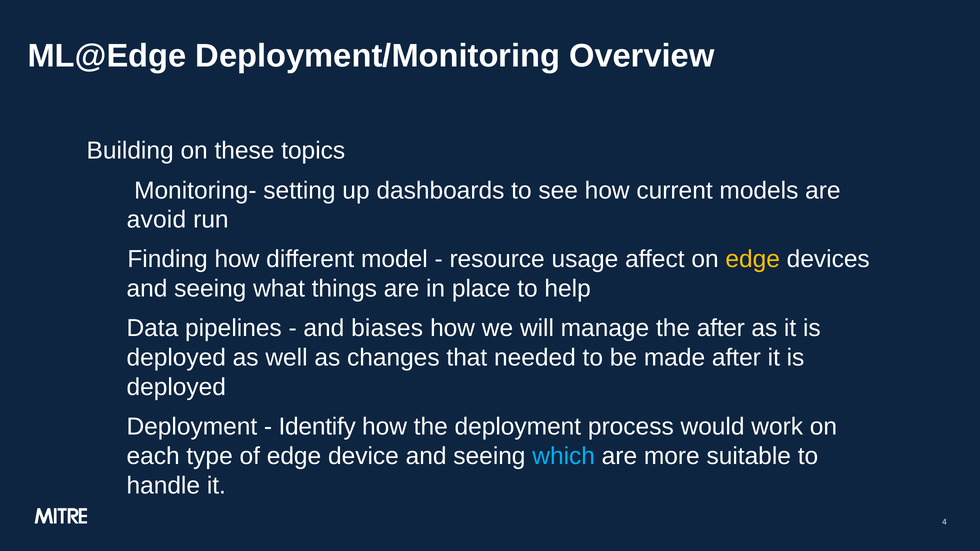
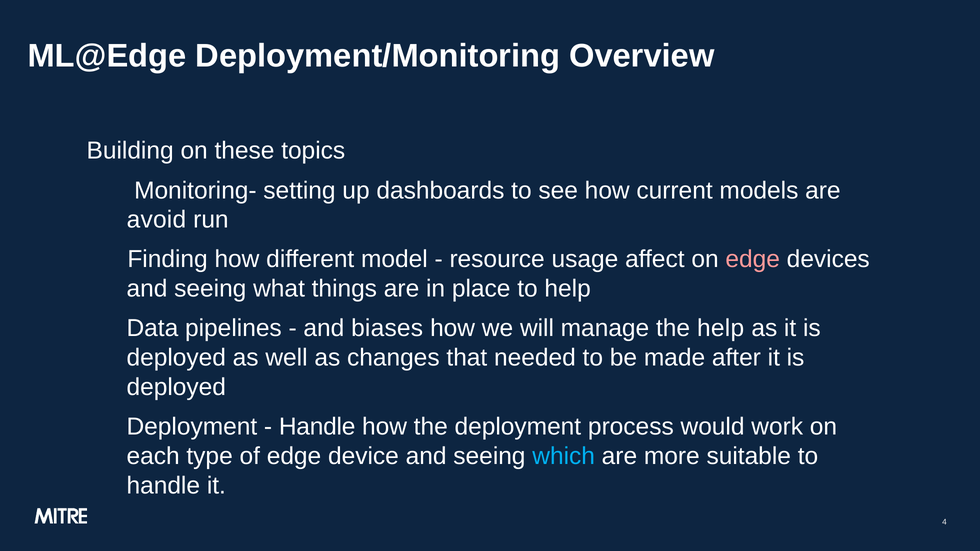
edge at (753, 260) colour: yellow -> pink
the after: after -> help
Identify at (317, 427): Identify -> Handle
